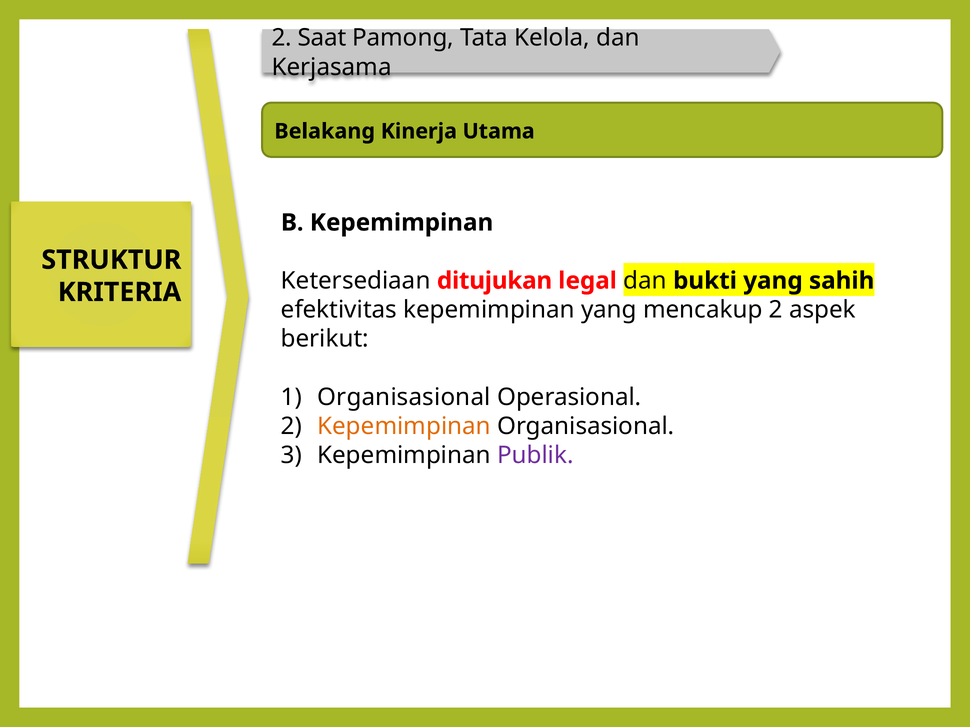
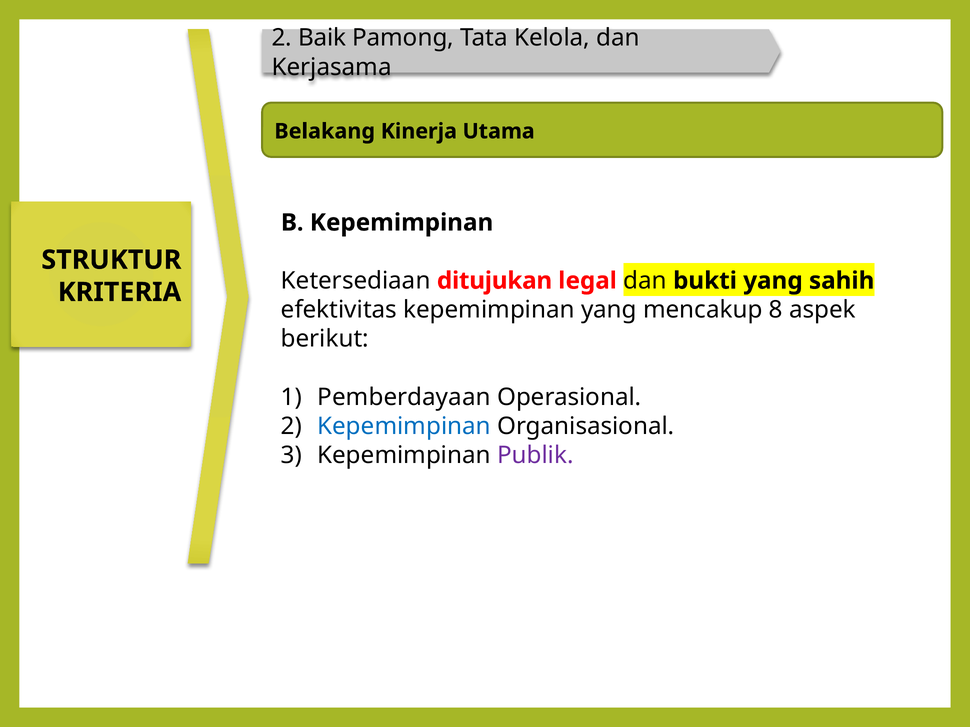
Saat: Saat -> Baik
mencakup 2: 2 -> 8
Organisasional at (404, 397): Organisasional -> Pemberdayaan
Kepemimpinan at (404, 426) colour: orange -> blue
